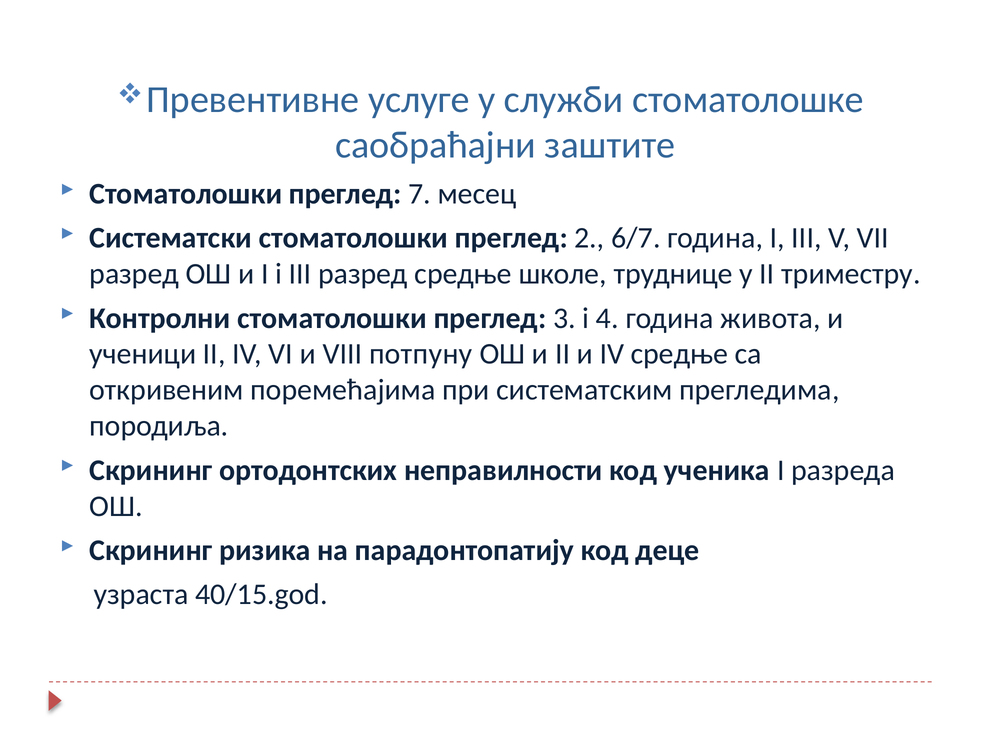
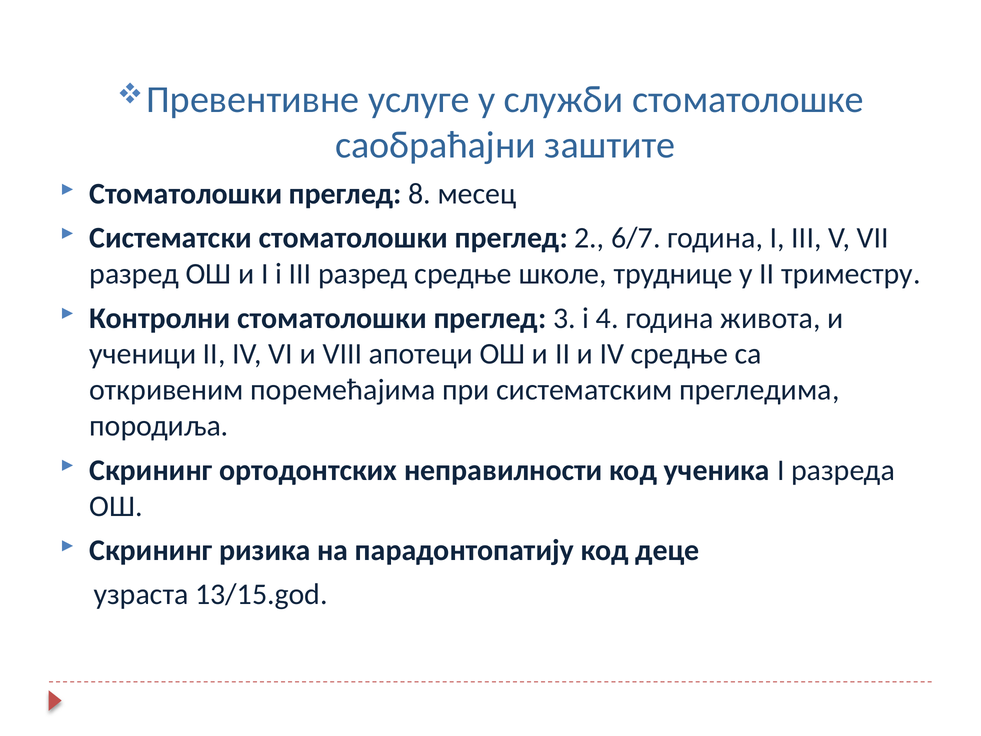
7: 7 -> 8
потпуну: потпуну -> aпотеци
40/15.god: 40/15.god -> 13/15.god
